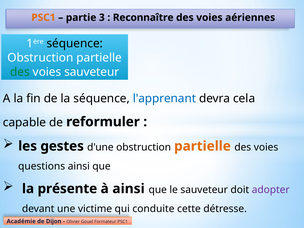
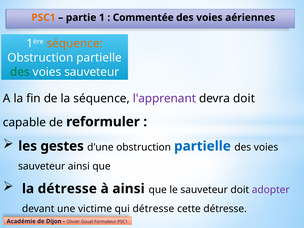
3: 3 -> 1
Reconnaître: Reconnaître -> Commentée
séquence at (75, 44) colour: black -> orange
l'apprenant colour: blue -> purple
devra cela: cela -> doit
partielle at (202, 146) colour: orange -> blue
questions at (42, 166): questions -> sauveteur
la présente: présente -> détresse
conduite at (153, 209): conduite -> détresse
